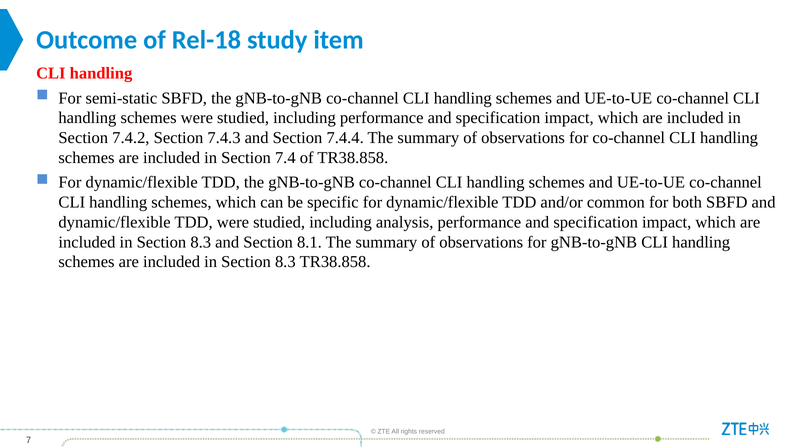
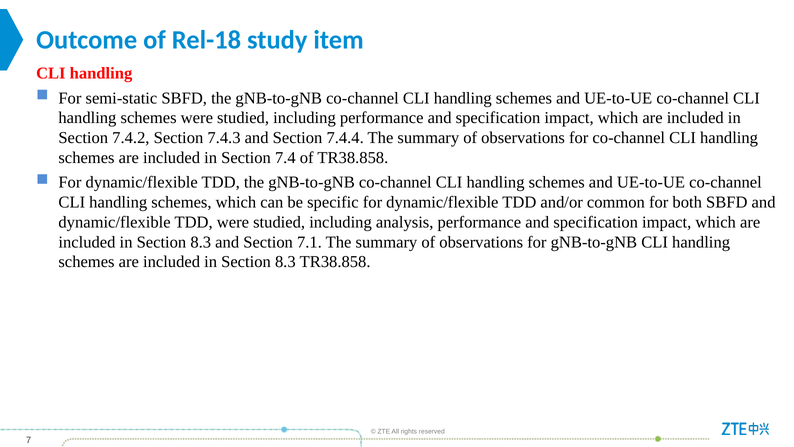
8.1: 8.1 -> 7.1
